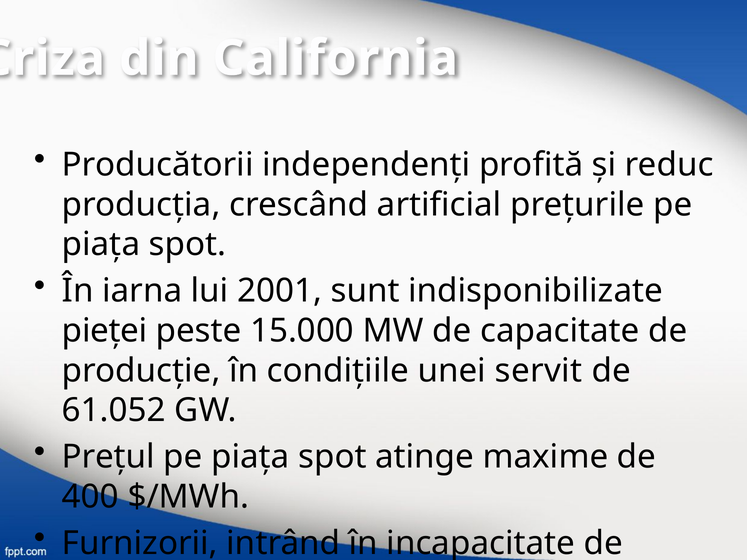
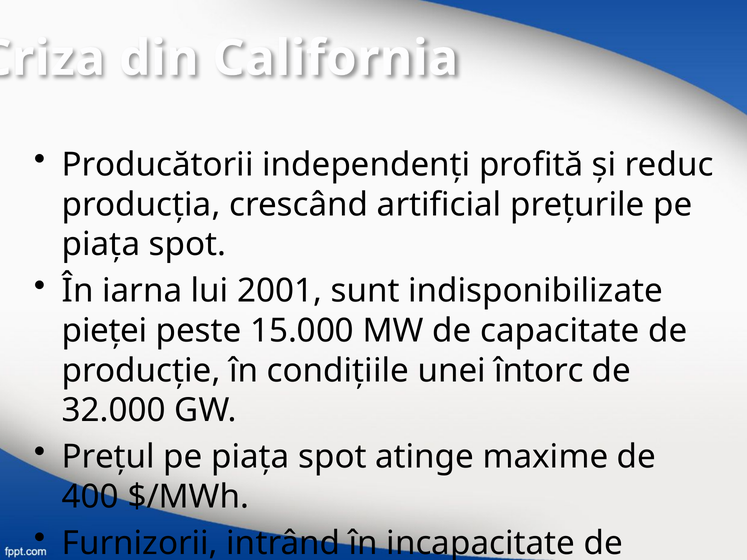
servit: servit -> întorc
61.052: 61.052 -> 32.000
